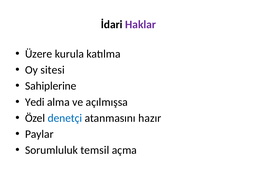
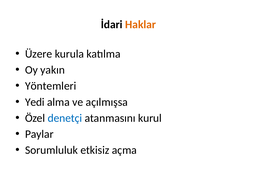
Haklar colour: purple -> orange
sitesi: sitesi -> yakın
Sahiplerine: Sahiplerine -> Yöntemleri
hazır: hazır -> kurul
temsil: temsil -> etkisiz
